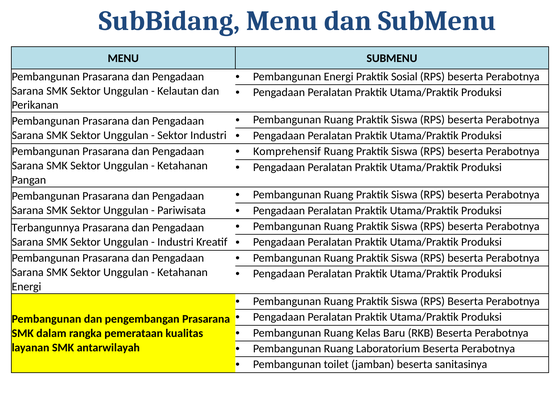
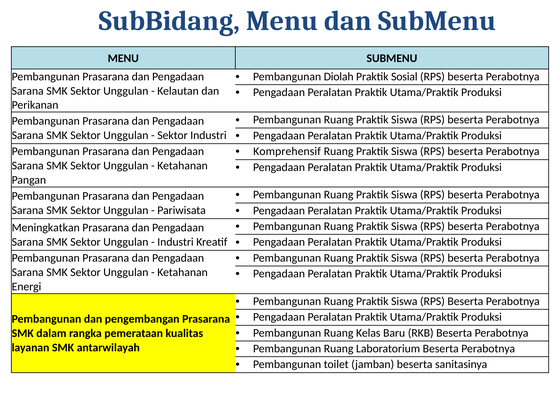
Pembangunan Energi: Energi -> Diolah
Terbangunnya: Terbangunnya -> Meningkatkan
